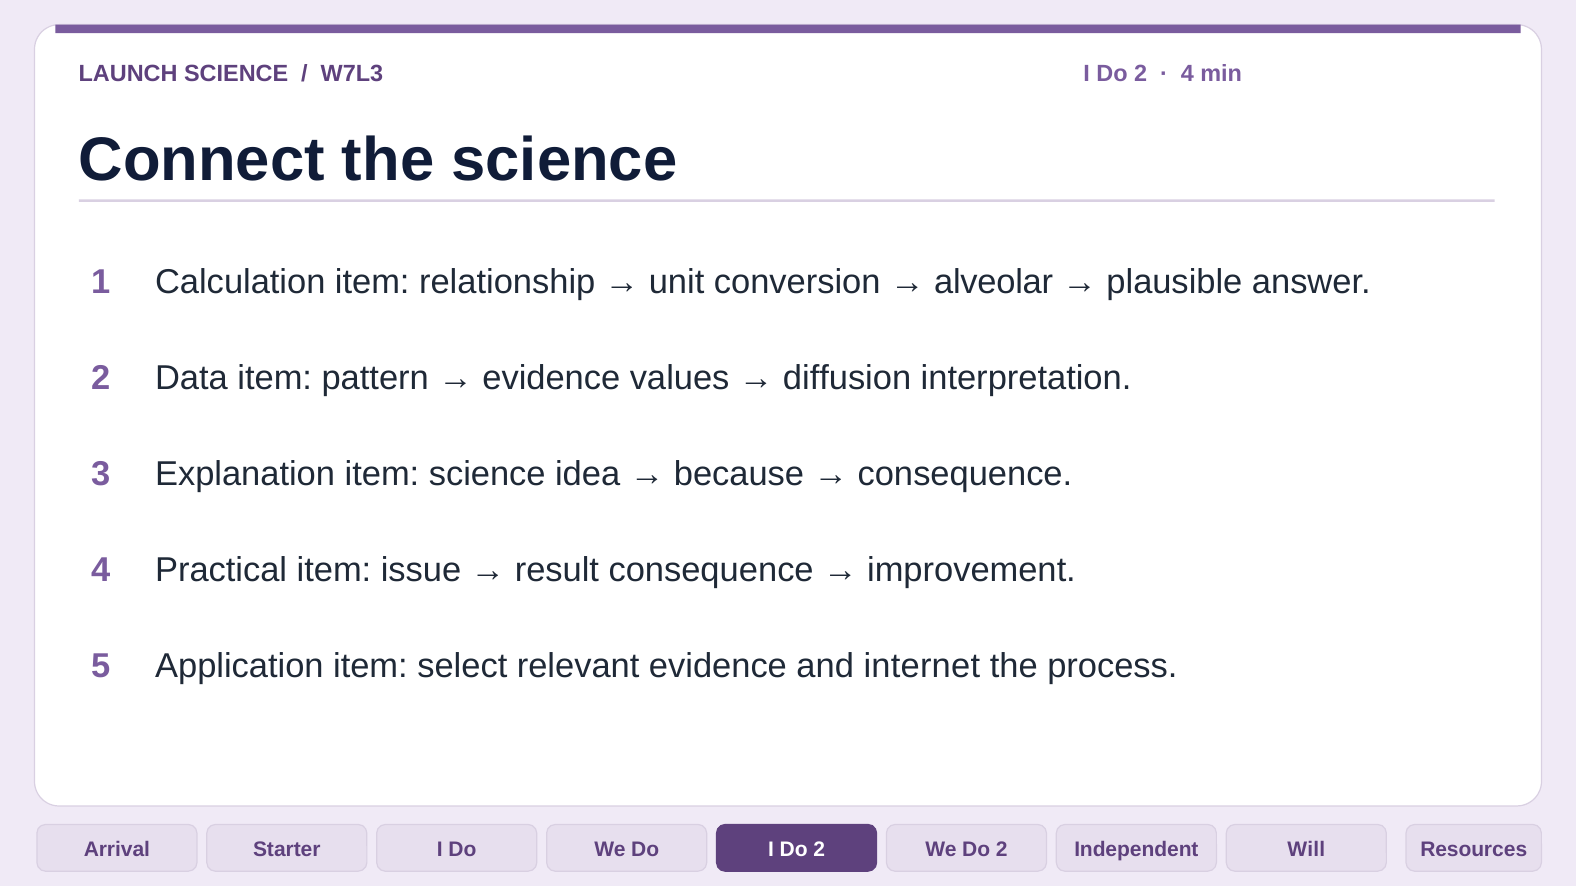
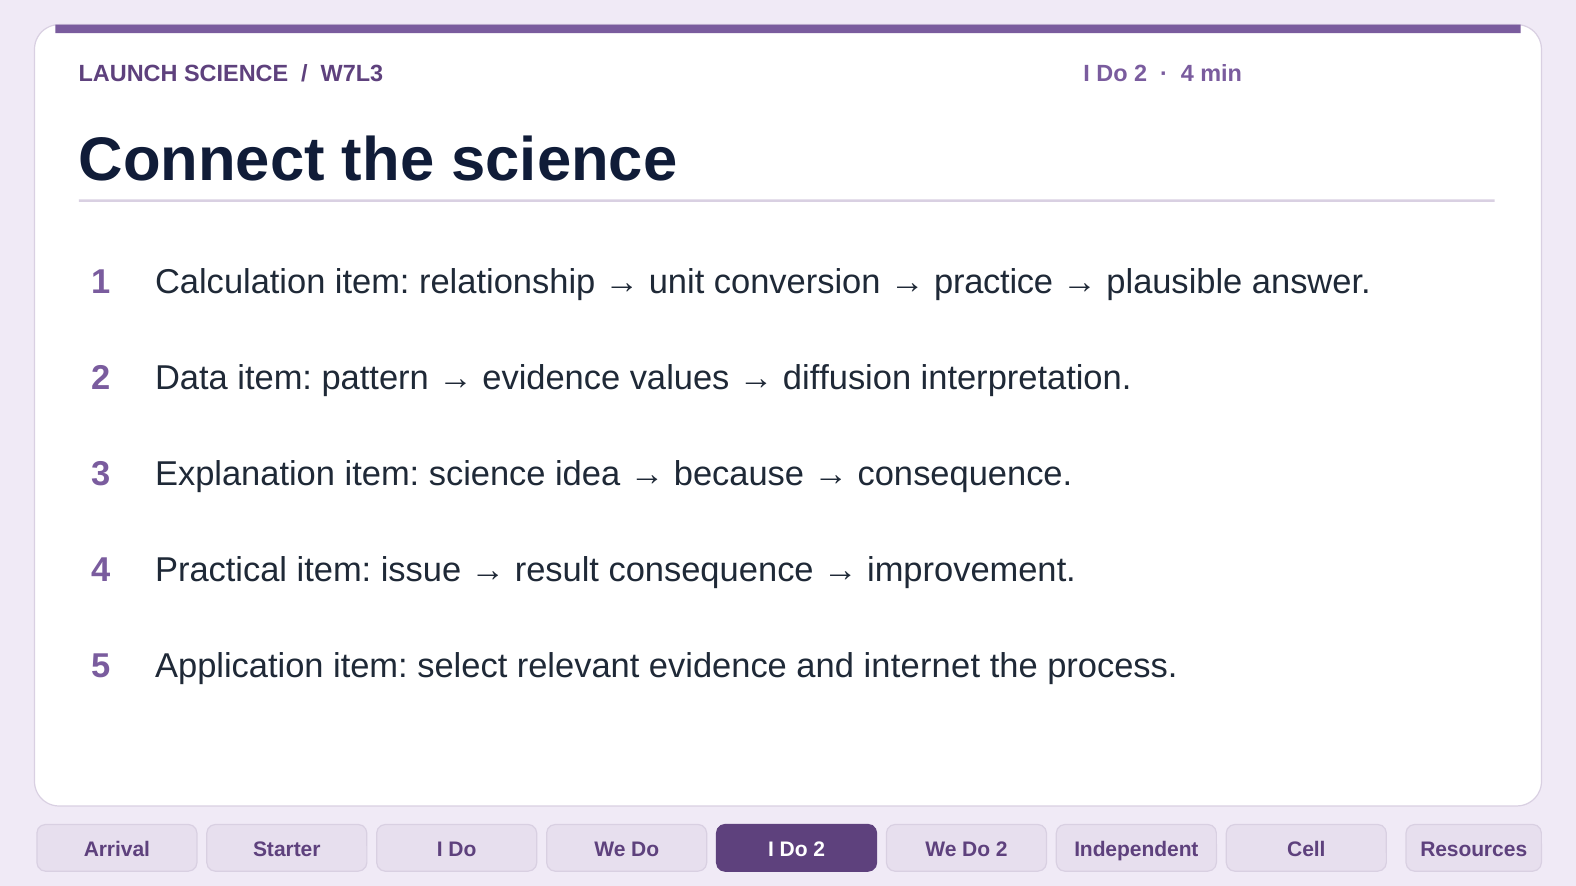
alveolar: alveolar -> practice
Will: Will -> Cell
